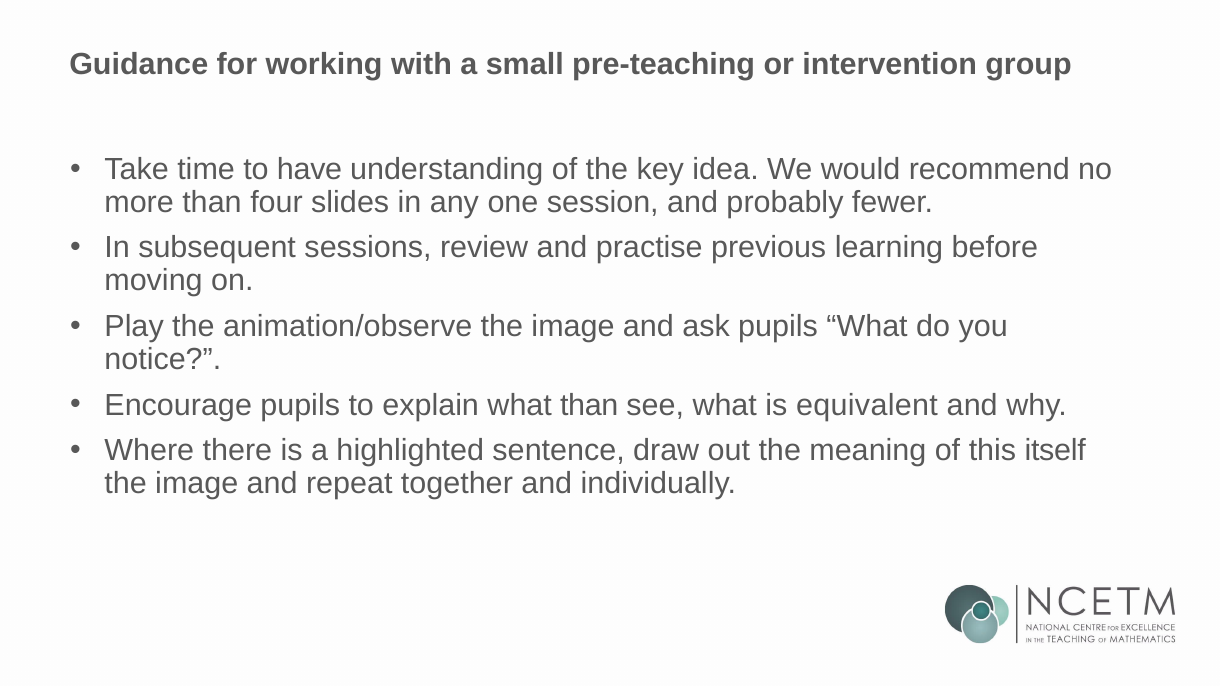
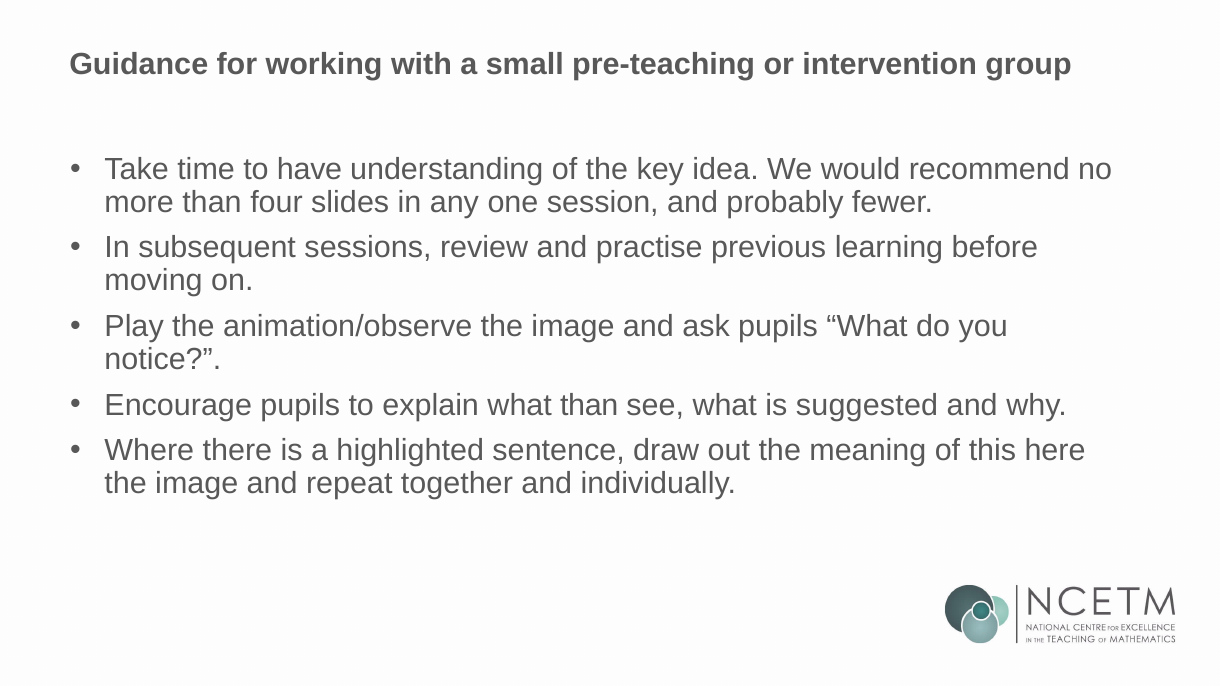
equivalent: equivalent -> suggested
itself: itself -> here
